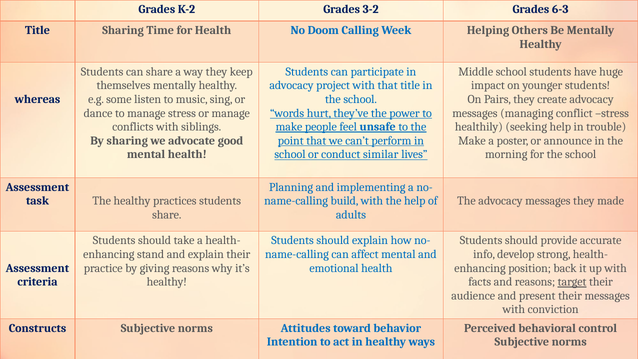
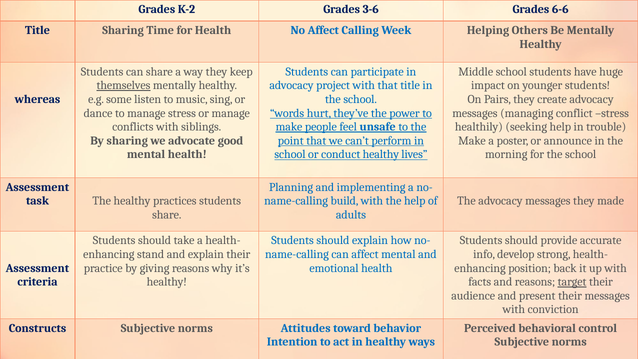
3-2: 3-2 -> 3-6
6-3: 6-3 -> 6-6
No Doom: Doom -> Affect
themselves underline: none -> present
conduct similar: similar -> healthy
